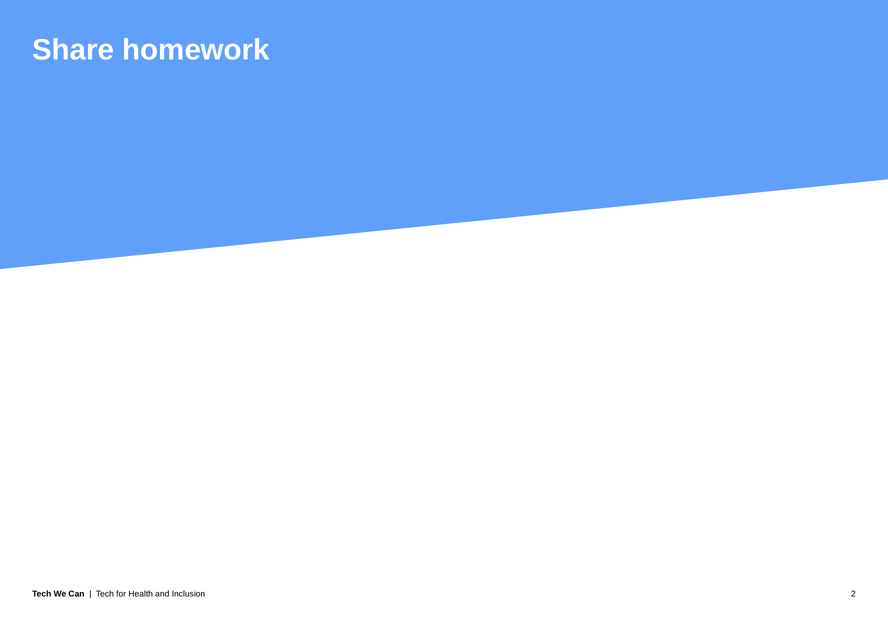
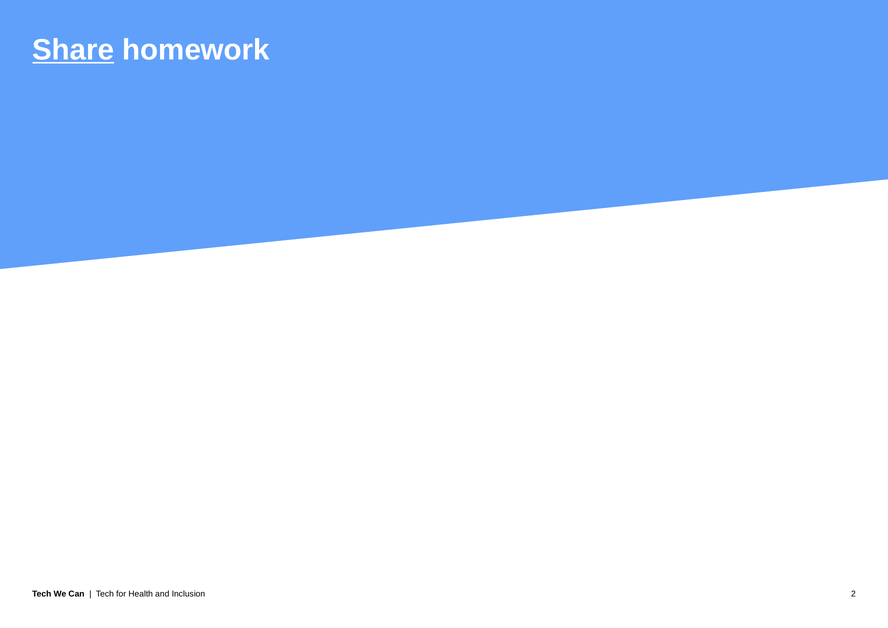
Share underline: none -> present
